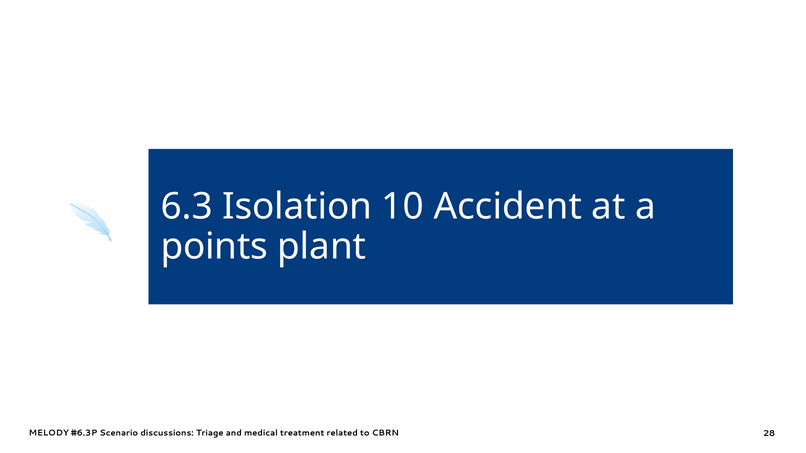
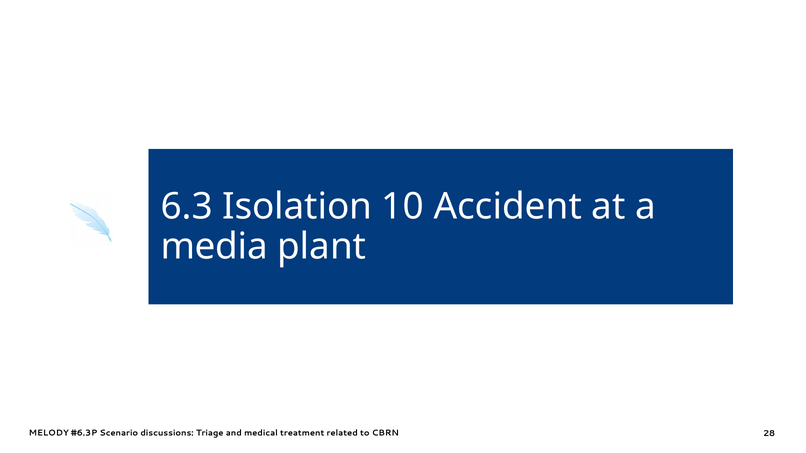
points: points -> media
